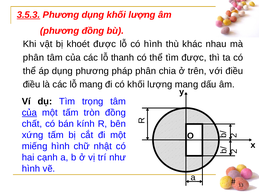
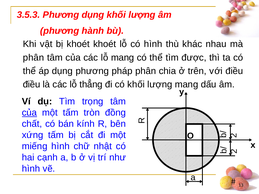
3.5.3 underline: present -> none
phương đồng: đồng -> hành
khoét được: được -> khoét
lỗ thanh: thanh -> mang
lỗ mang: mang -> thẳng
